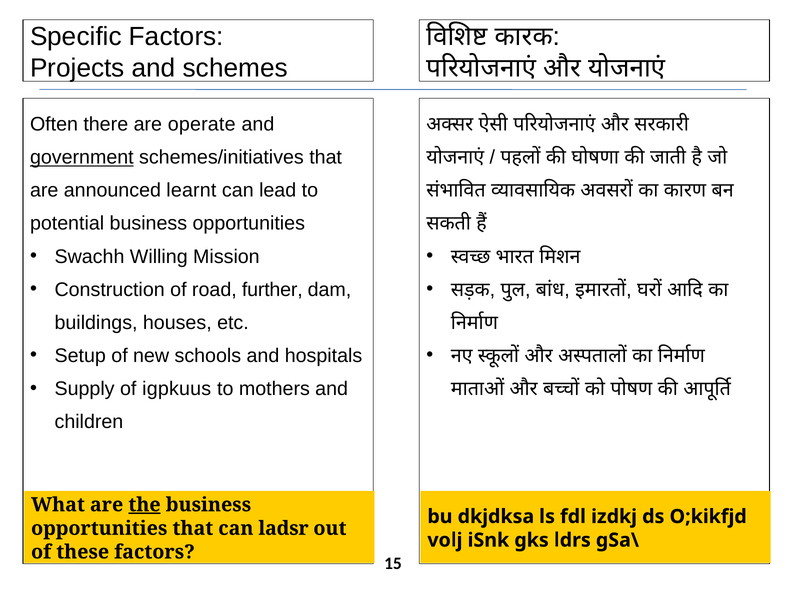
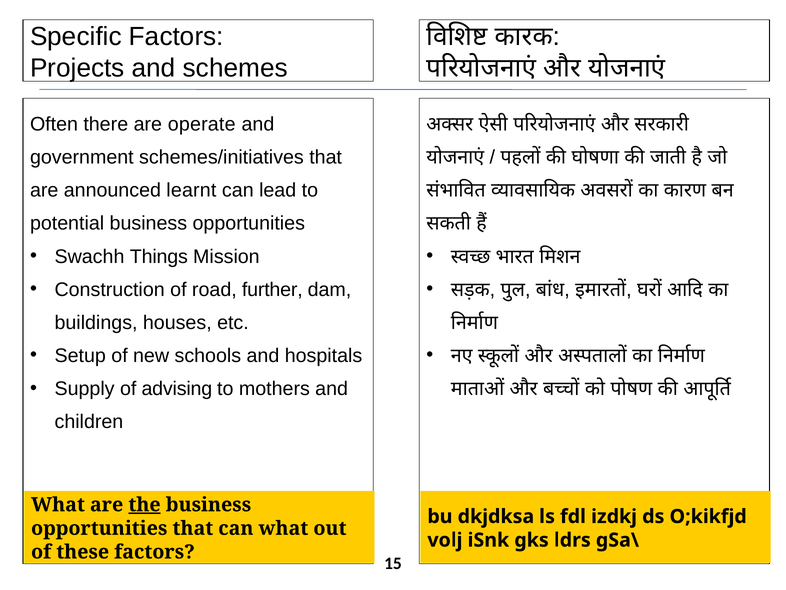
government underline: present -> none
Willing: Willing -> Things
igpkuus: igpkuus -> advising
can ladsr: ladsr -> what
